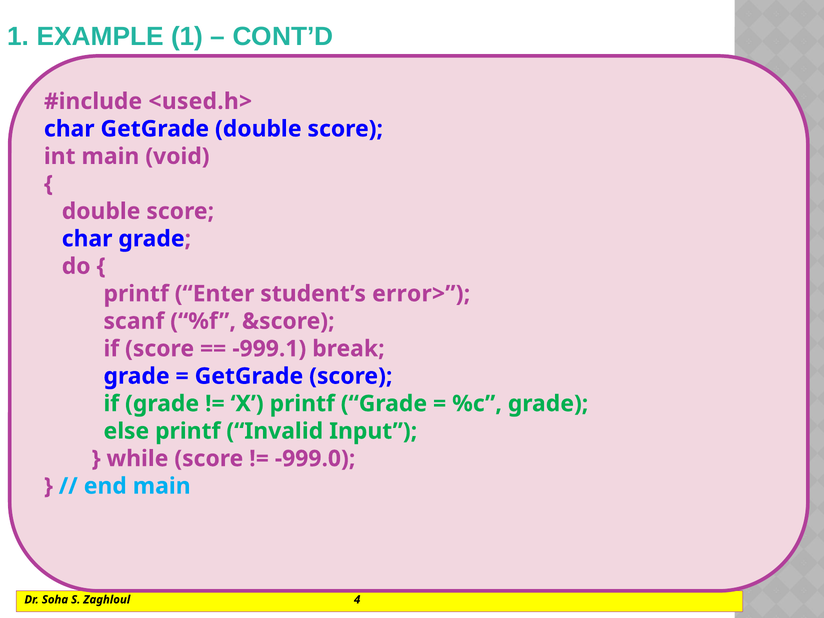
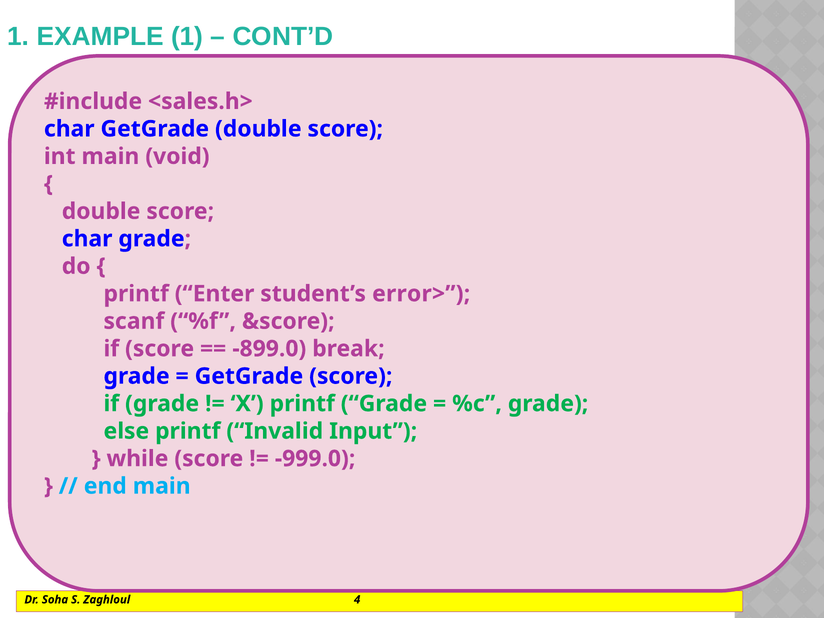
<used.h>: <used.h> -> <sales.h>
-999.1: -999.1 -> -899.0
